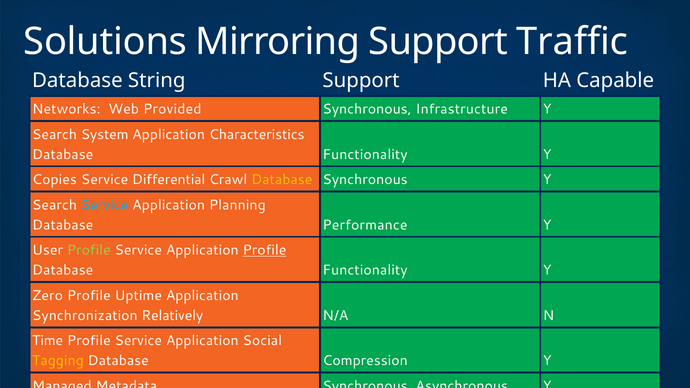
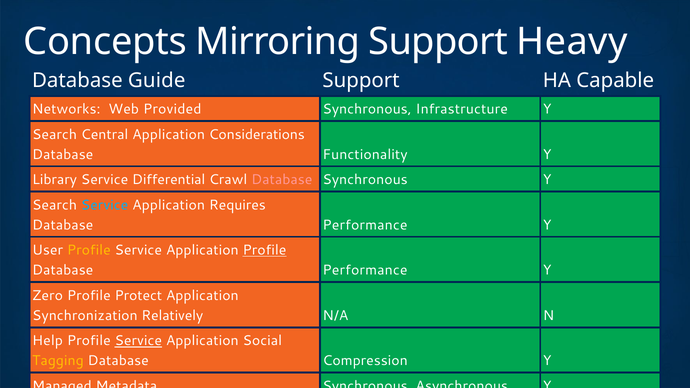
Solutions: Solutions -> Concepts
Traffic: Traffic -> Heavy
String: String -> Guide
System: System -> Central
Characteristics: Characteristics -> Considerations
Copies: Copies -> Library
Database at (282, 180) colour: yellow -> pink
Planning: Planning -> Requires
Profile at (89, 250) colour: light green -> yellow
Functionality at (365, 270): Functionality -> Performance
Uptime: Uptime -> Protect
Time: Time -> Help
Service at (138, 341) underline: none -> present
